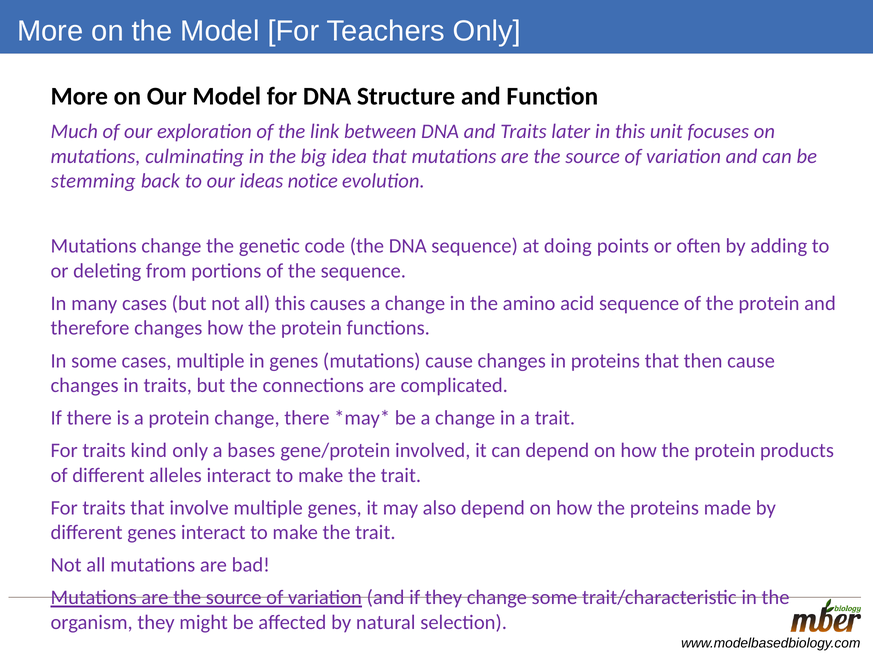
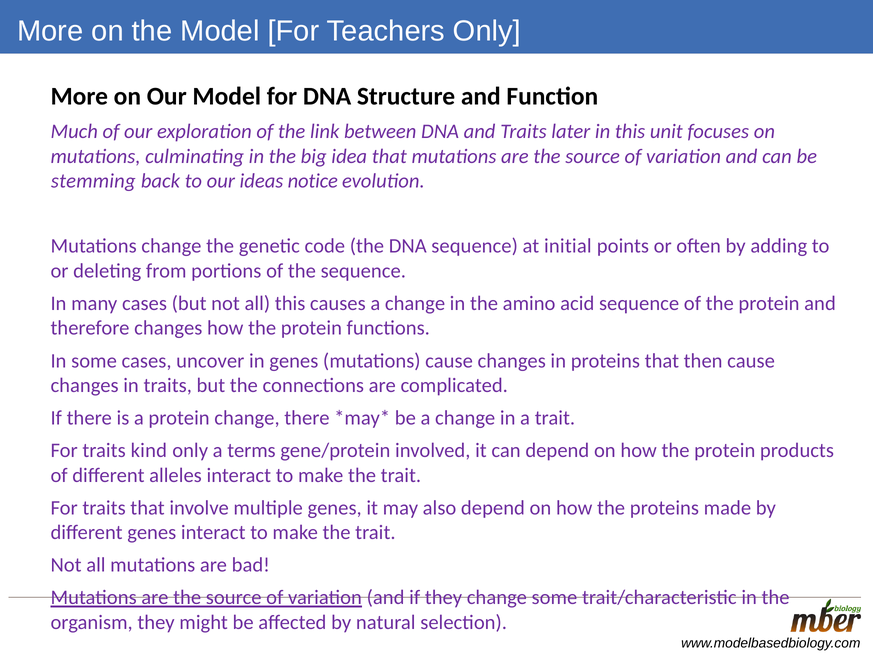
doing: doing -> initial
cases multiple: multiple -> uncover
bases: bases -> terms
